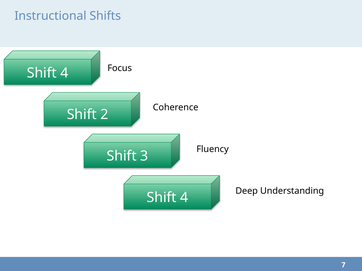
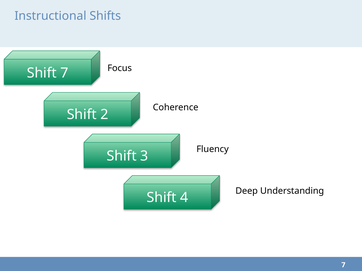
4 at (64, 73): 4 -> 7
